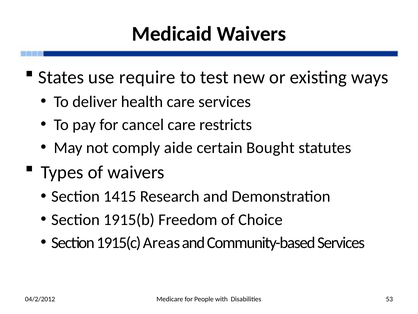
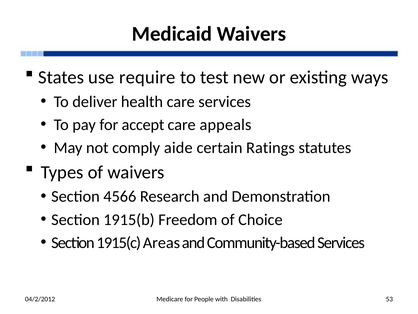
cancel: cancel -> accept
restricts: restricts -> appeals
Bought: Bought -> Ratings
1415: 1415 -> 4566
